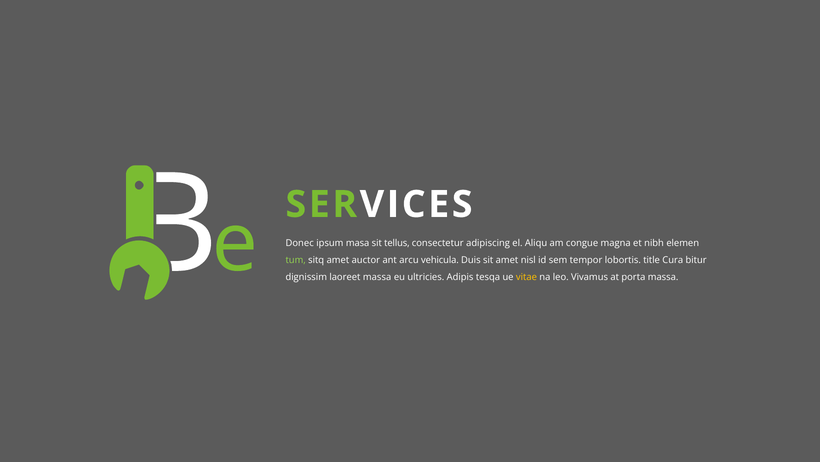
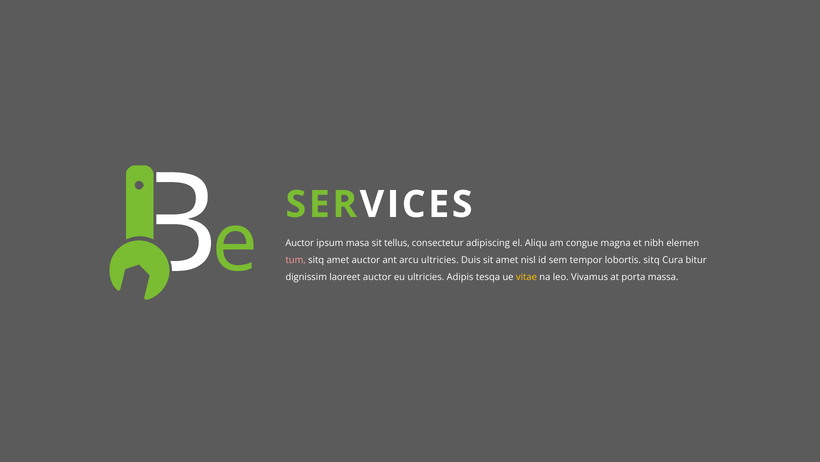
Donec at (300, 243): Donec -> Auctor
tum colour: light green -> pink
arcu vehicula: vehicula -> ultricies
lobortis title: title -> sitq
laoreet massa: massa -> auctor
